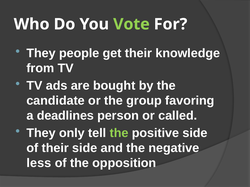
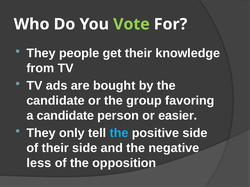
a deadlines: deadlines -> candidate
called: called -> easier
the at (119, 133) colour: light green -> light blue
